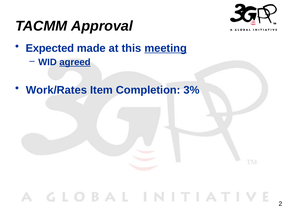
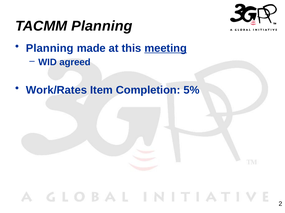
TACMM Approval: Approval -> Planning
Expected at (50, 48): Expected -> Planning
agreed underline: present -> none
3%: 3% -> 5%
